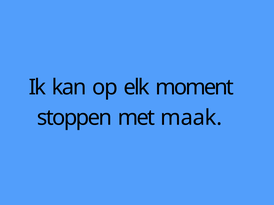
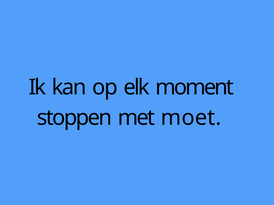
maak: maak -> moet
